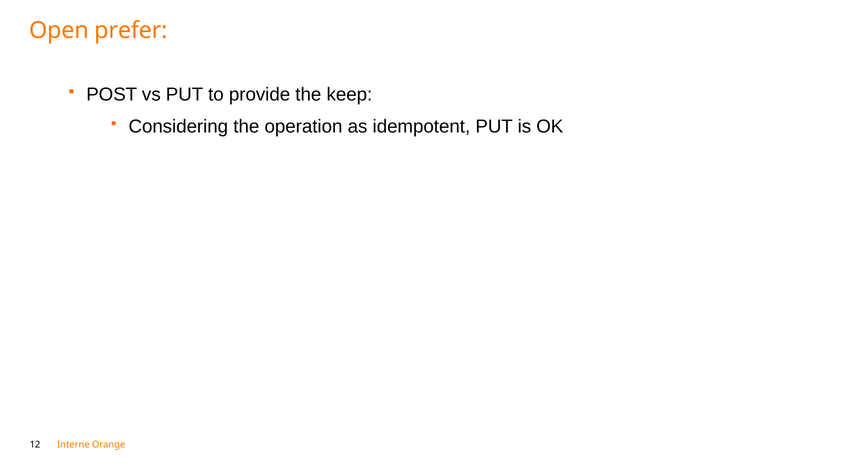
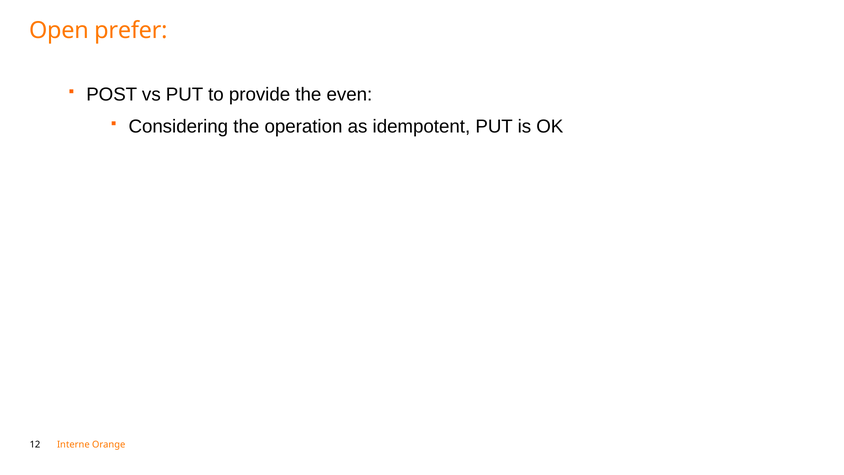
keep: keep -> even
